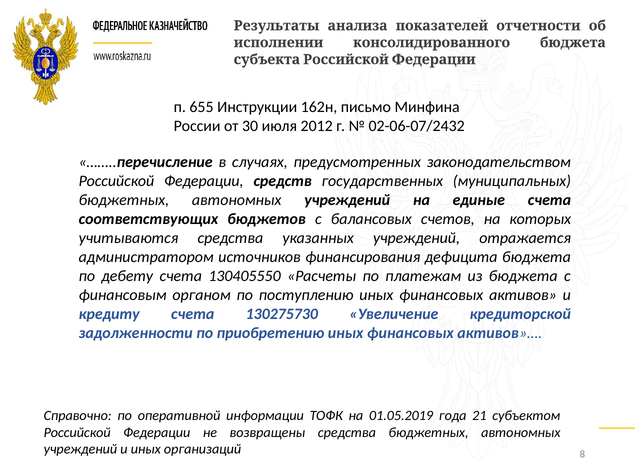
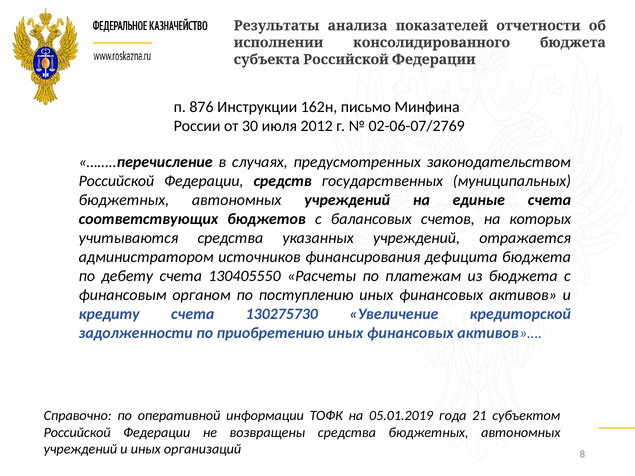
655: 655 -> 876
02-06-07/2432: 02-06-07/2432 -> 02-06-07/2769
01.05.2019: 01.05.2019 -> 05.01.2019
